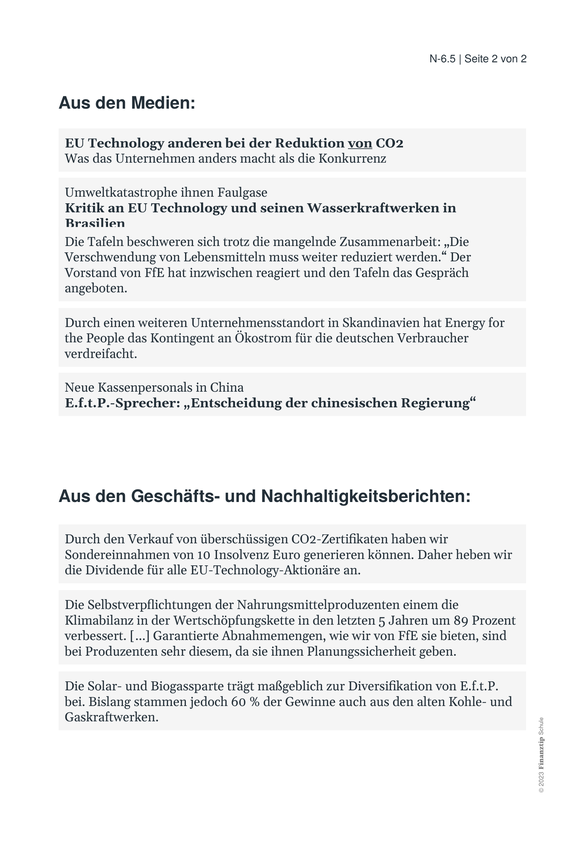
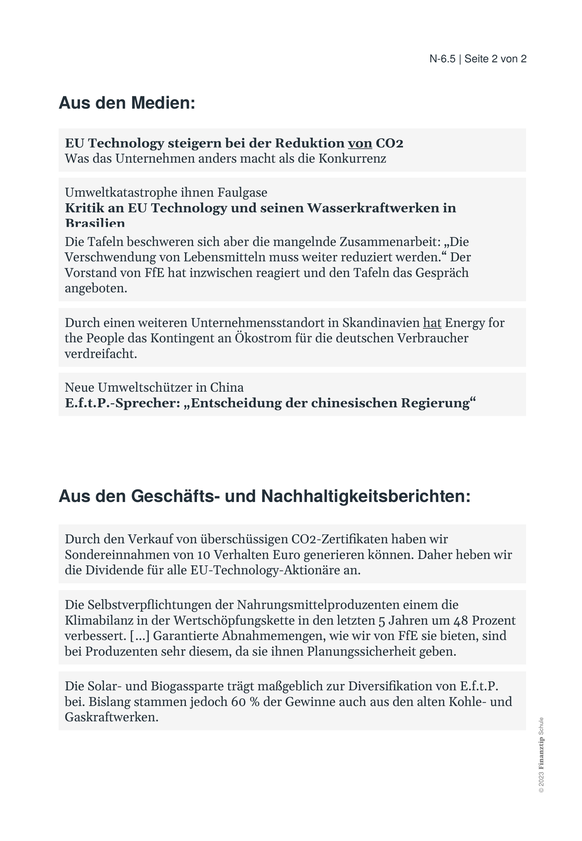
anderen: anderen -> steigern
trotz: trotz -> aber
hat at (432, 323) underline: none -> present
Kassenpersonals: Kassenpersonals -> Umweltschützer
Insolvenz: Insolvenz -> Verhalten
89: 89 -> 48
